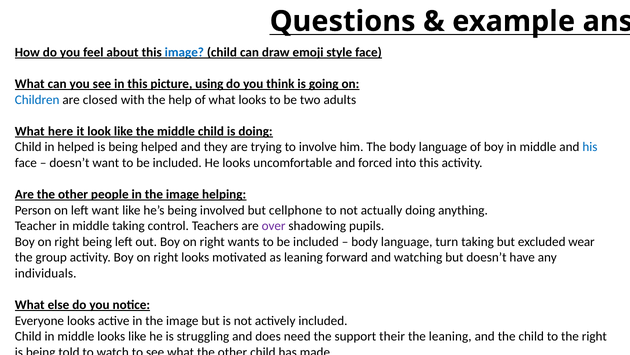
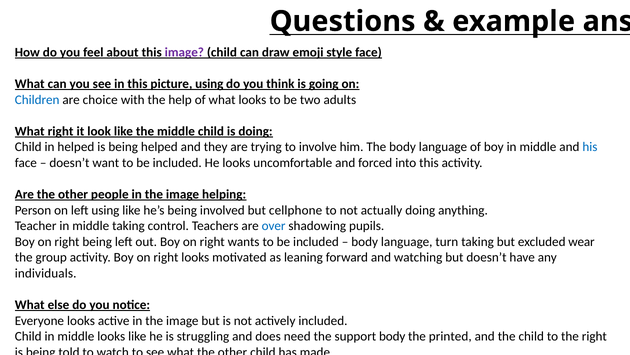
image at (184, 52) colour: blue -> purple
closed: closed -> choice
What here: here -> right
left want: want -> using
over colour: purple -> blue
support their: their -> body
the leaning: leaning -> printed
